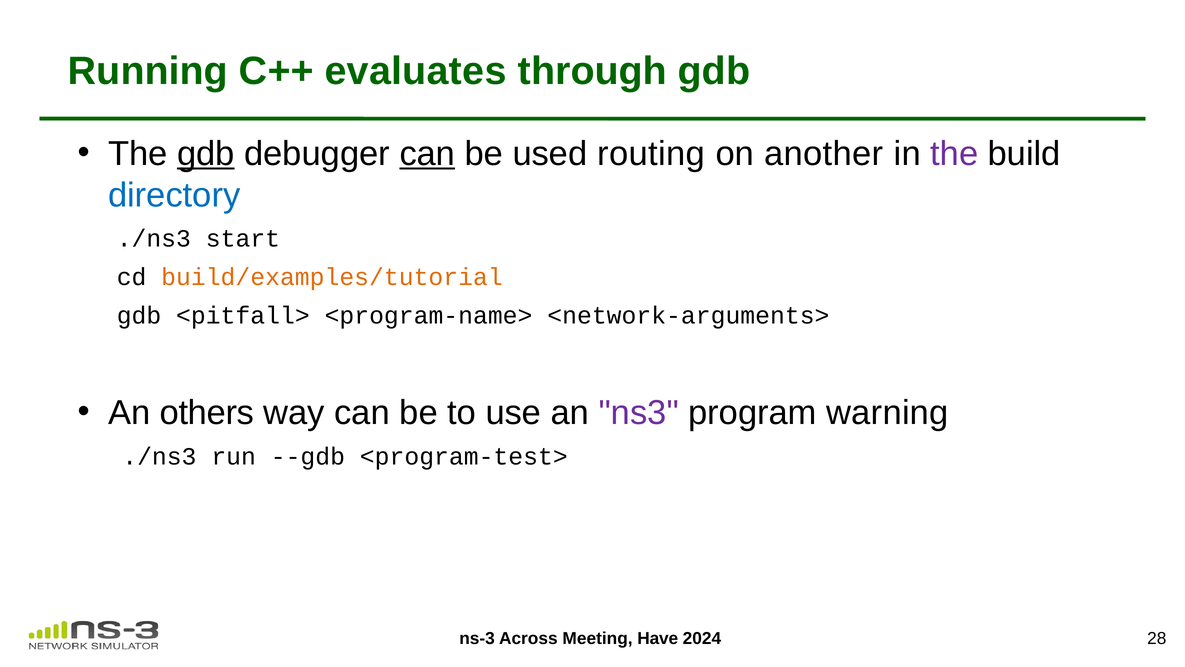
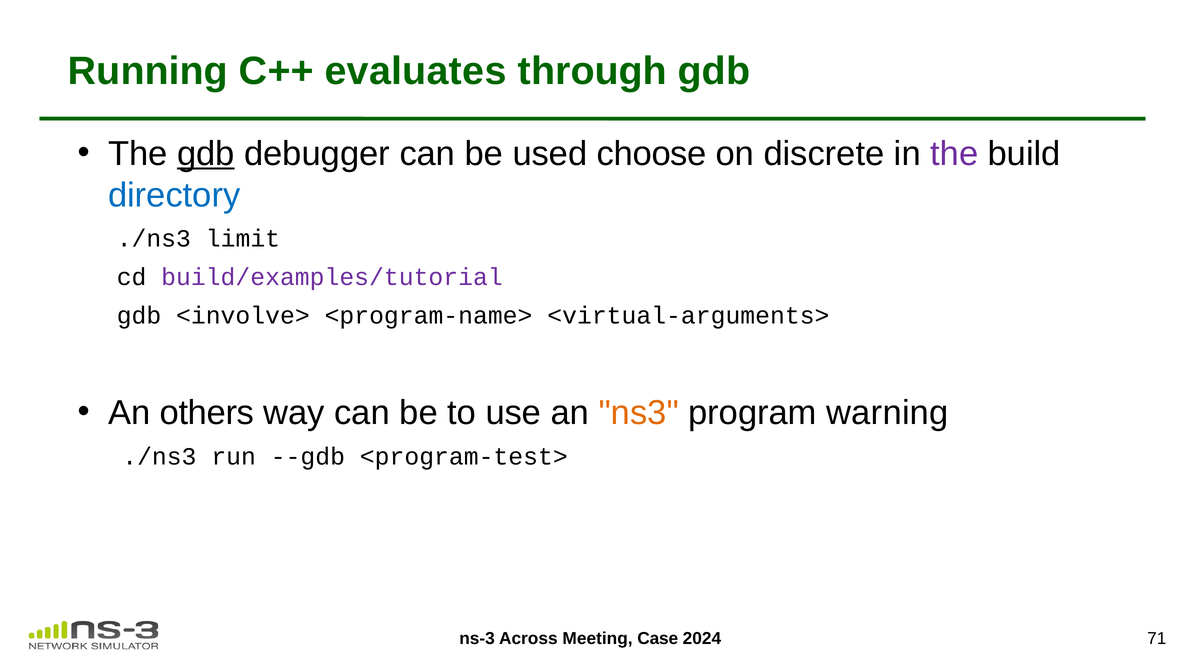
can at (427, 154) underline: present -> none
routing: routing -> choose
another: another -> discrete
start: start -> limit
build/examples/tutorial colour: orange -> purple
<pitfall>: <pitfall> -> <involve>
<network-arguments>: <network-arguments> -> <virtual-arguments>
ns3 colour: purple -> orange
Have: Have -> Case
28: 28 -> 71
